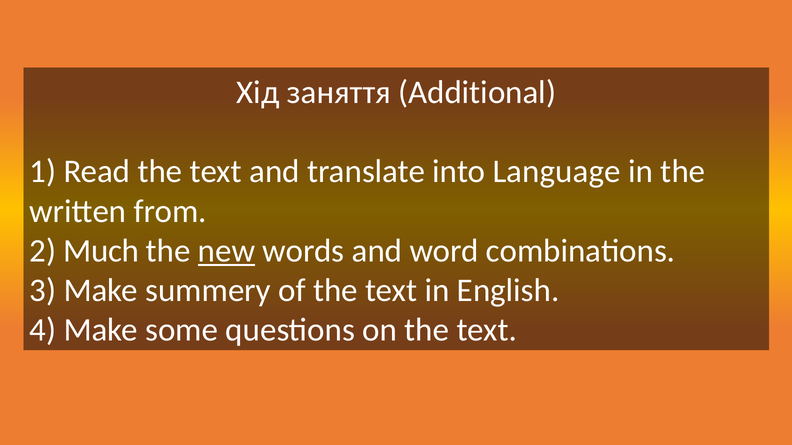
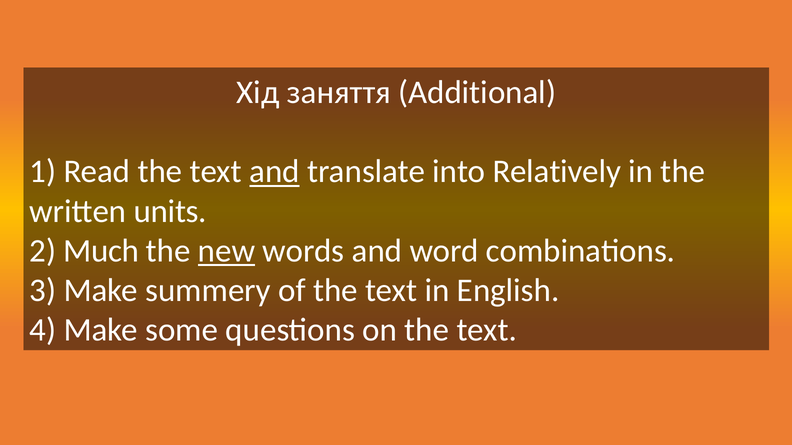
and at (274, 172) underline: none -> present
Language: Language -> Relatively
from: from -> units
